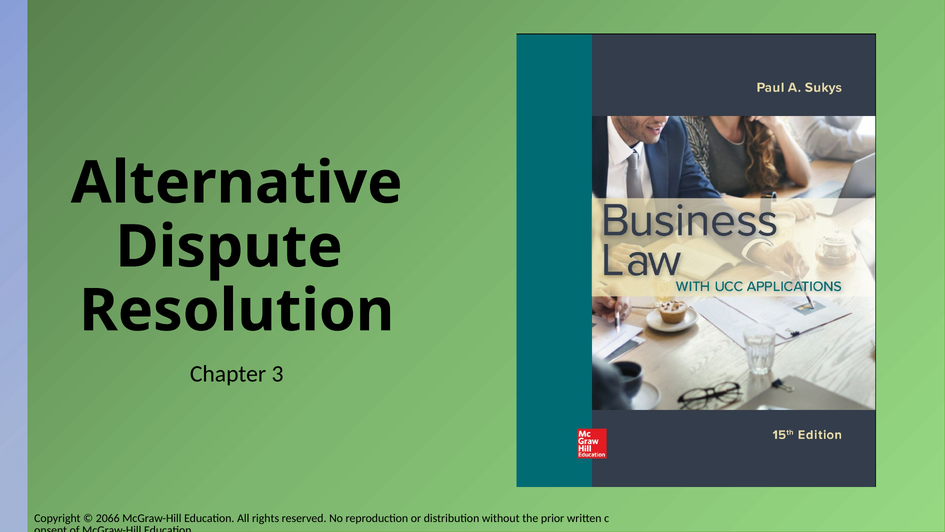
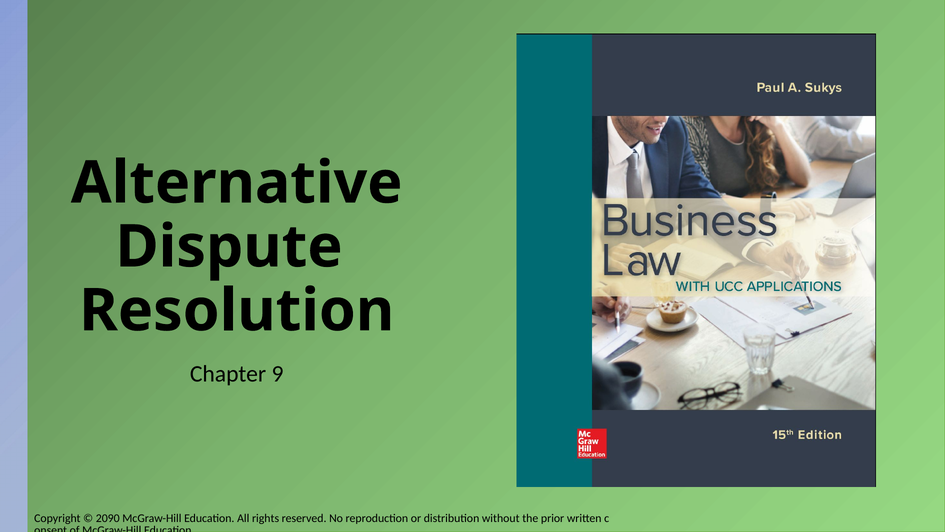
3: 3 -> 9
2066: 2066 -> 2090
